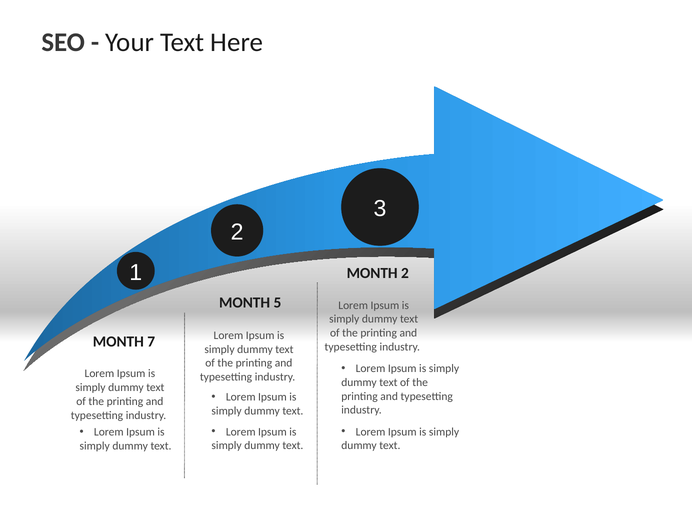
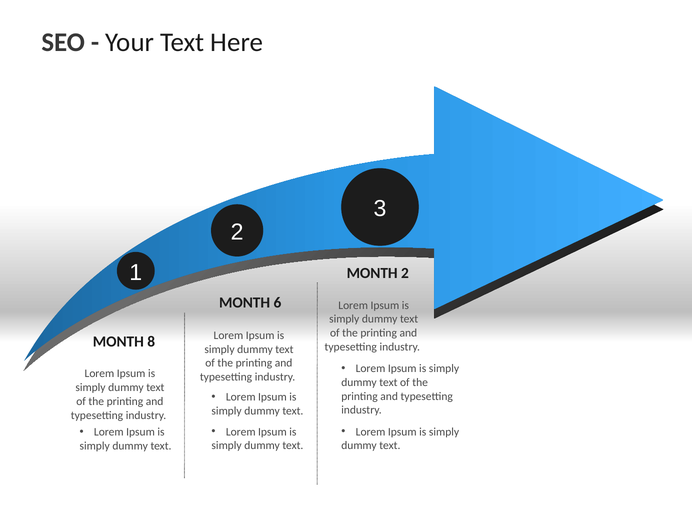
5: 5 -> 6
7: 7 -> 8
